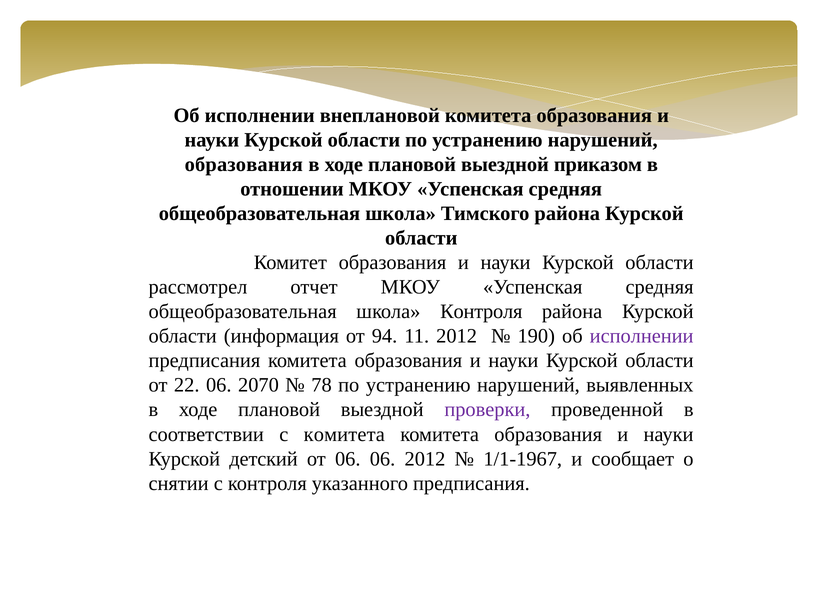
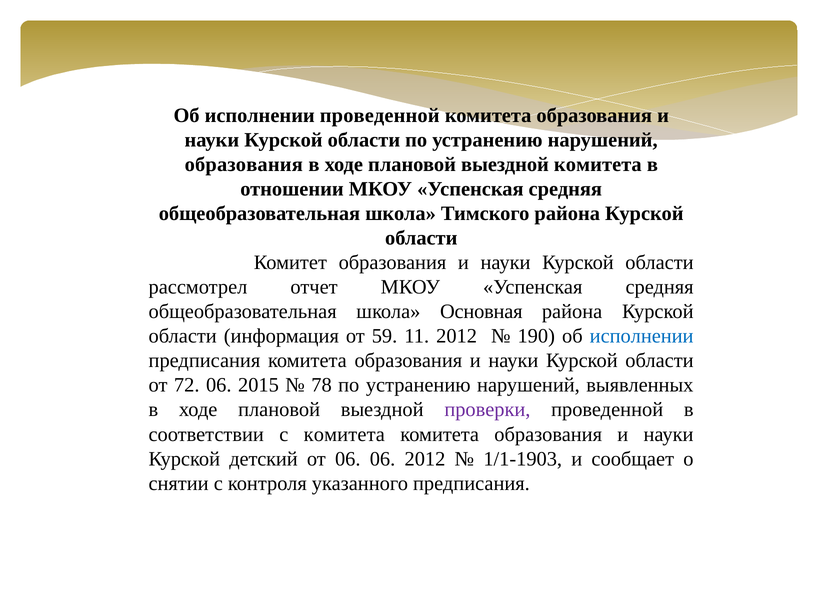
исполнении внеплановой: внеплановой -> проведенной
выездной приказом: приказом -> комитета
школа Контроля: Контроля -> Основная
94: 94 -> 59
исполнении at (642, 336) colour: purple -> blue
22: 22 -> 72
2070: 2070 -> 2015
1/1-1967: 1/1-1967 -> 1/1-1903
